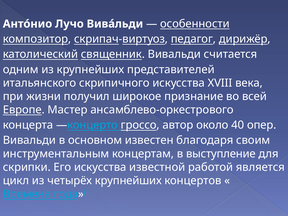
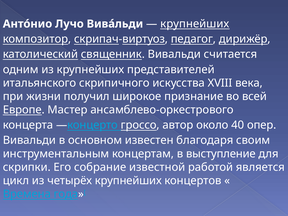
особенности at (195, 24): особенности -> крупнейших
Его искусства: искусства -> собрание
